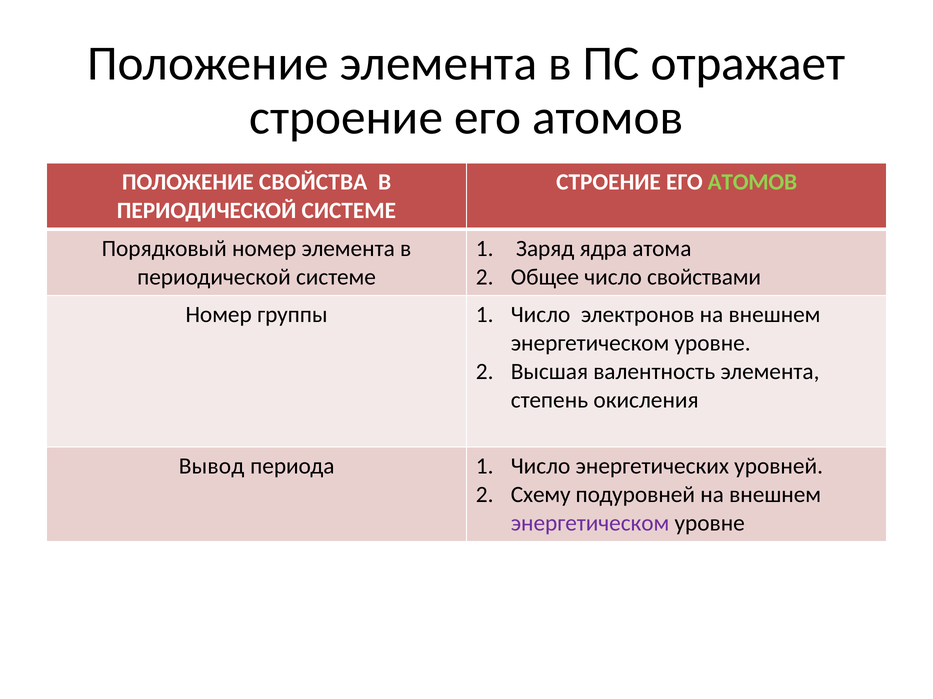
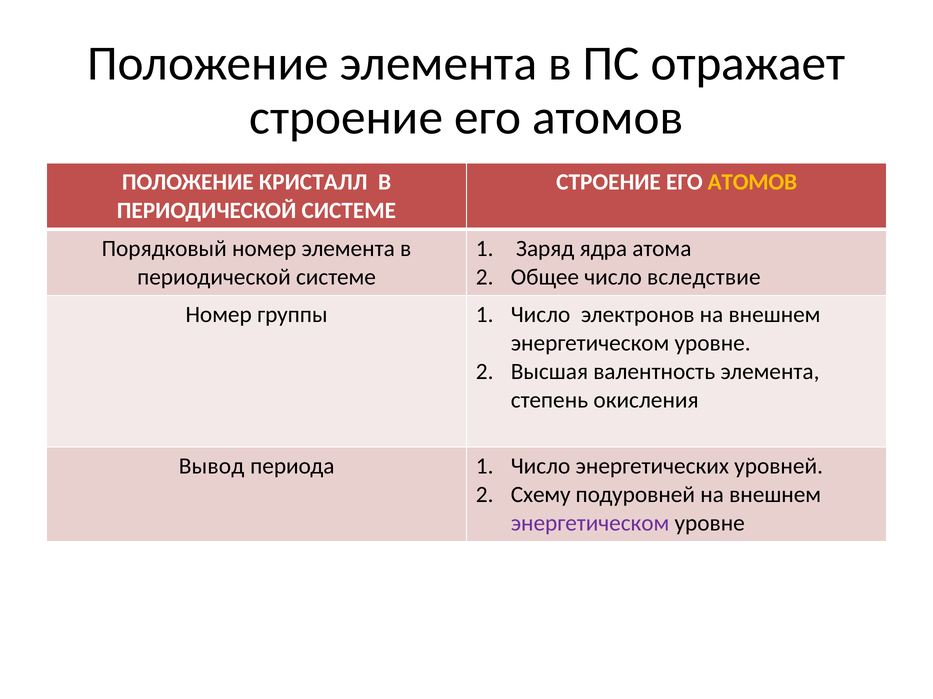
СВОЙСТВА: СВОЙСТВА -> КРИСТАЛЛ
АТОМОВ at (752, 182) colour: light green -> yellow
свойствами: свойствами -> вследствие
